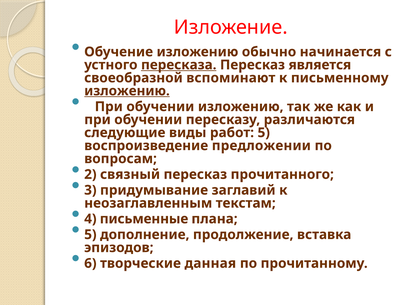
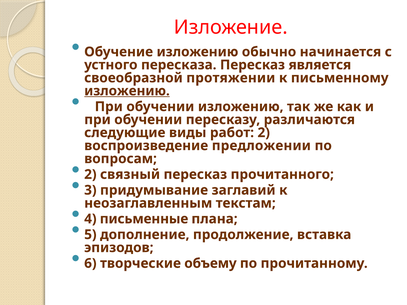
пересказа underline: present -> none
вспоминают: вспоминают -> протяжении
работ 5: 5 -> 2
данная: данная -> объему
